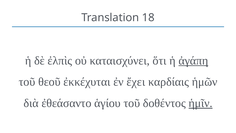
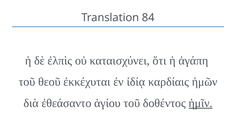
18: 18 -> 84
ἀγάπη underline: present -> none
ἔχει: ἔχει -> ἰδίᾳ
